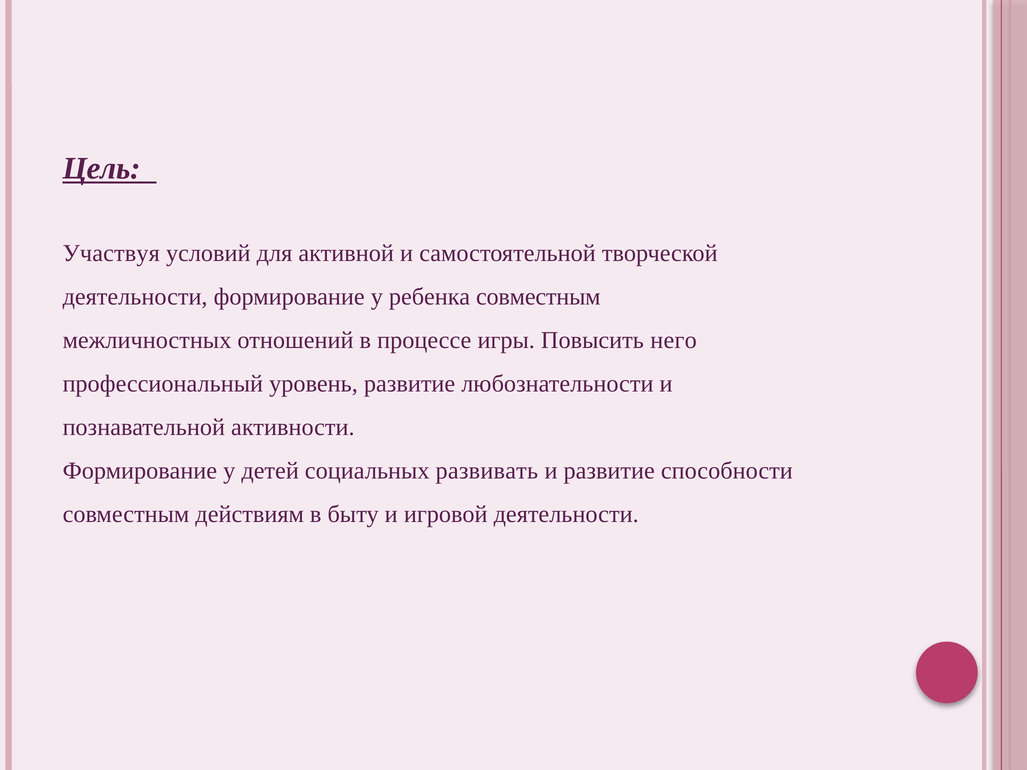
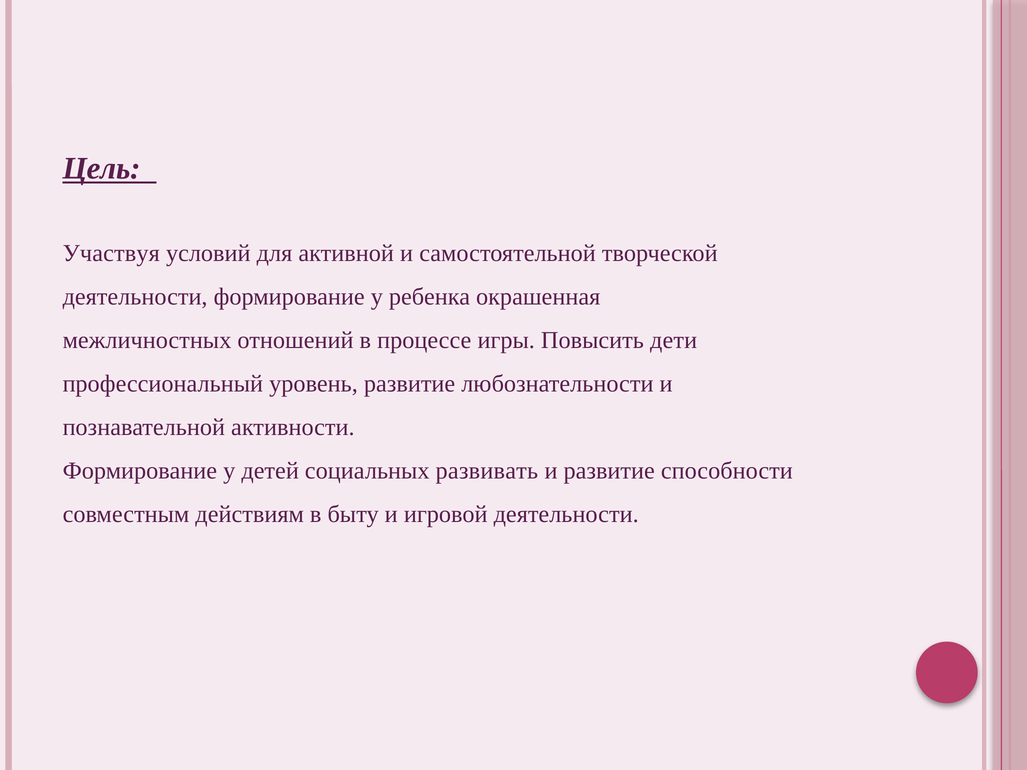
ребенка совместным: совместным -> окрашенная
него: него -> дети
